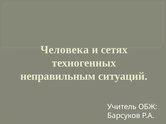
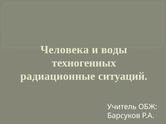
сетях: сетях -> воды
неправильным: неправильным -> радиационные
